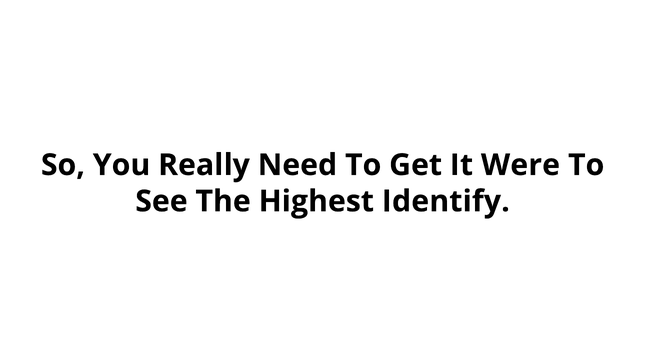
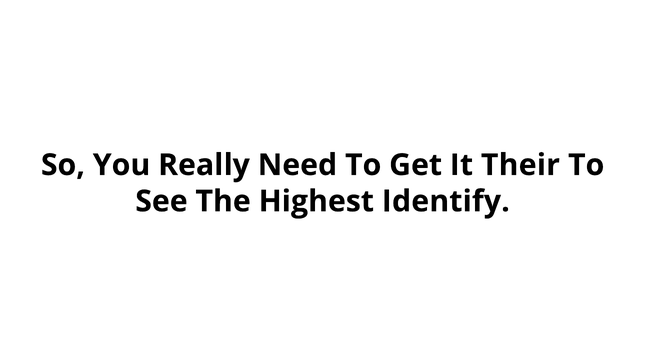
Were: Were -> Their
